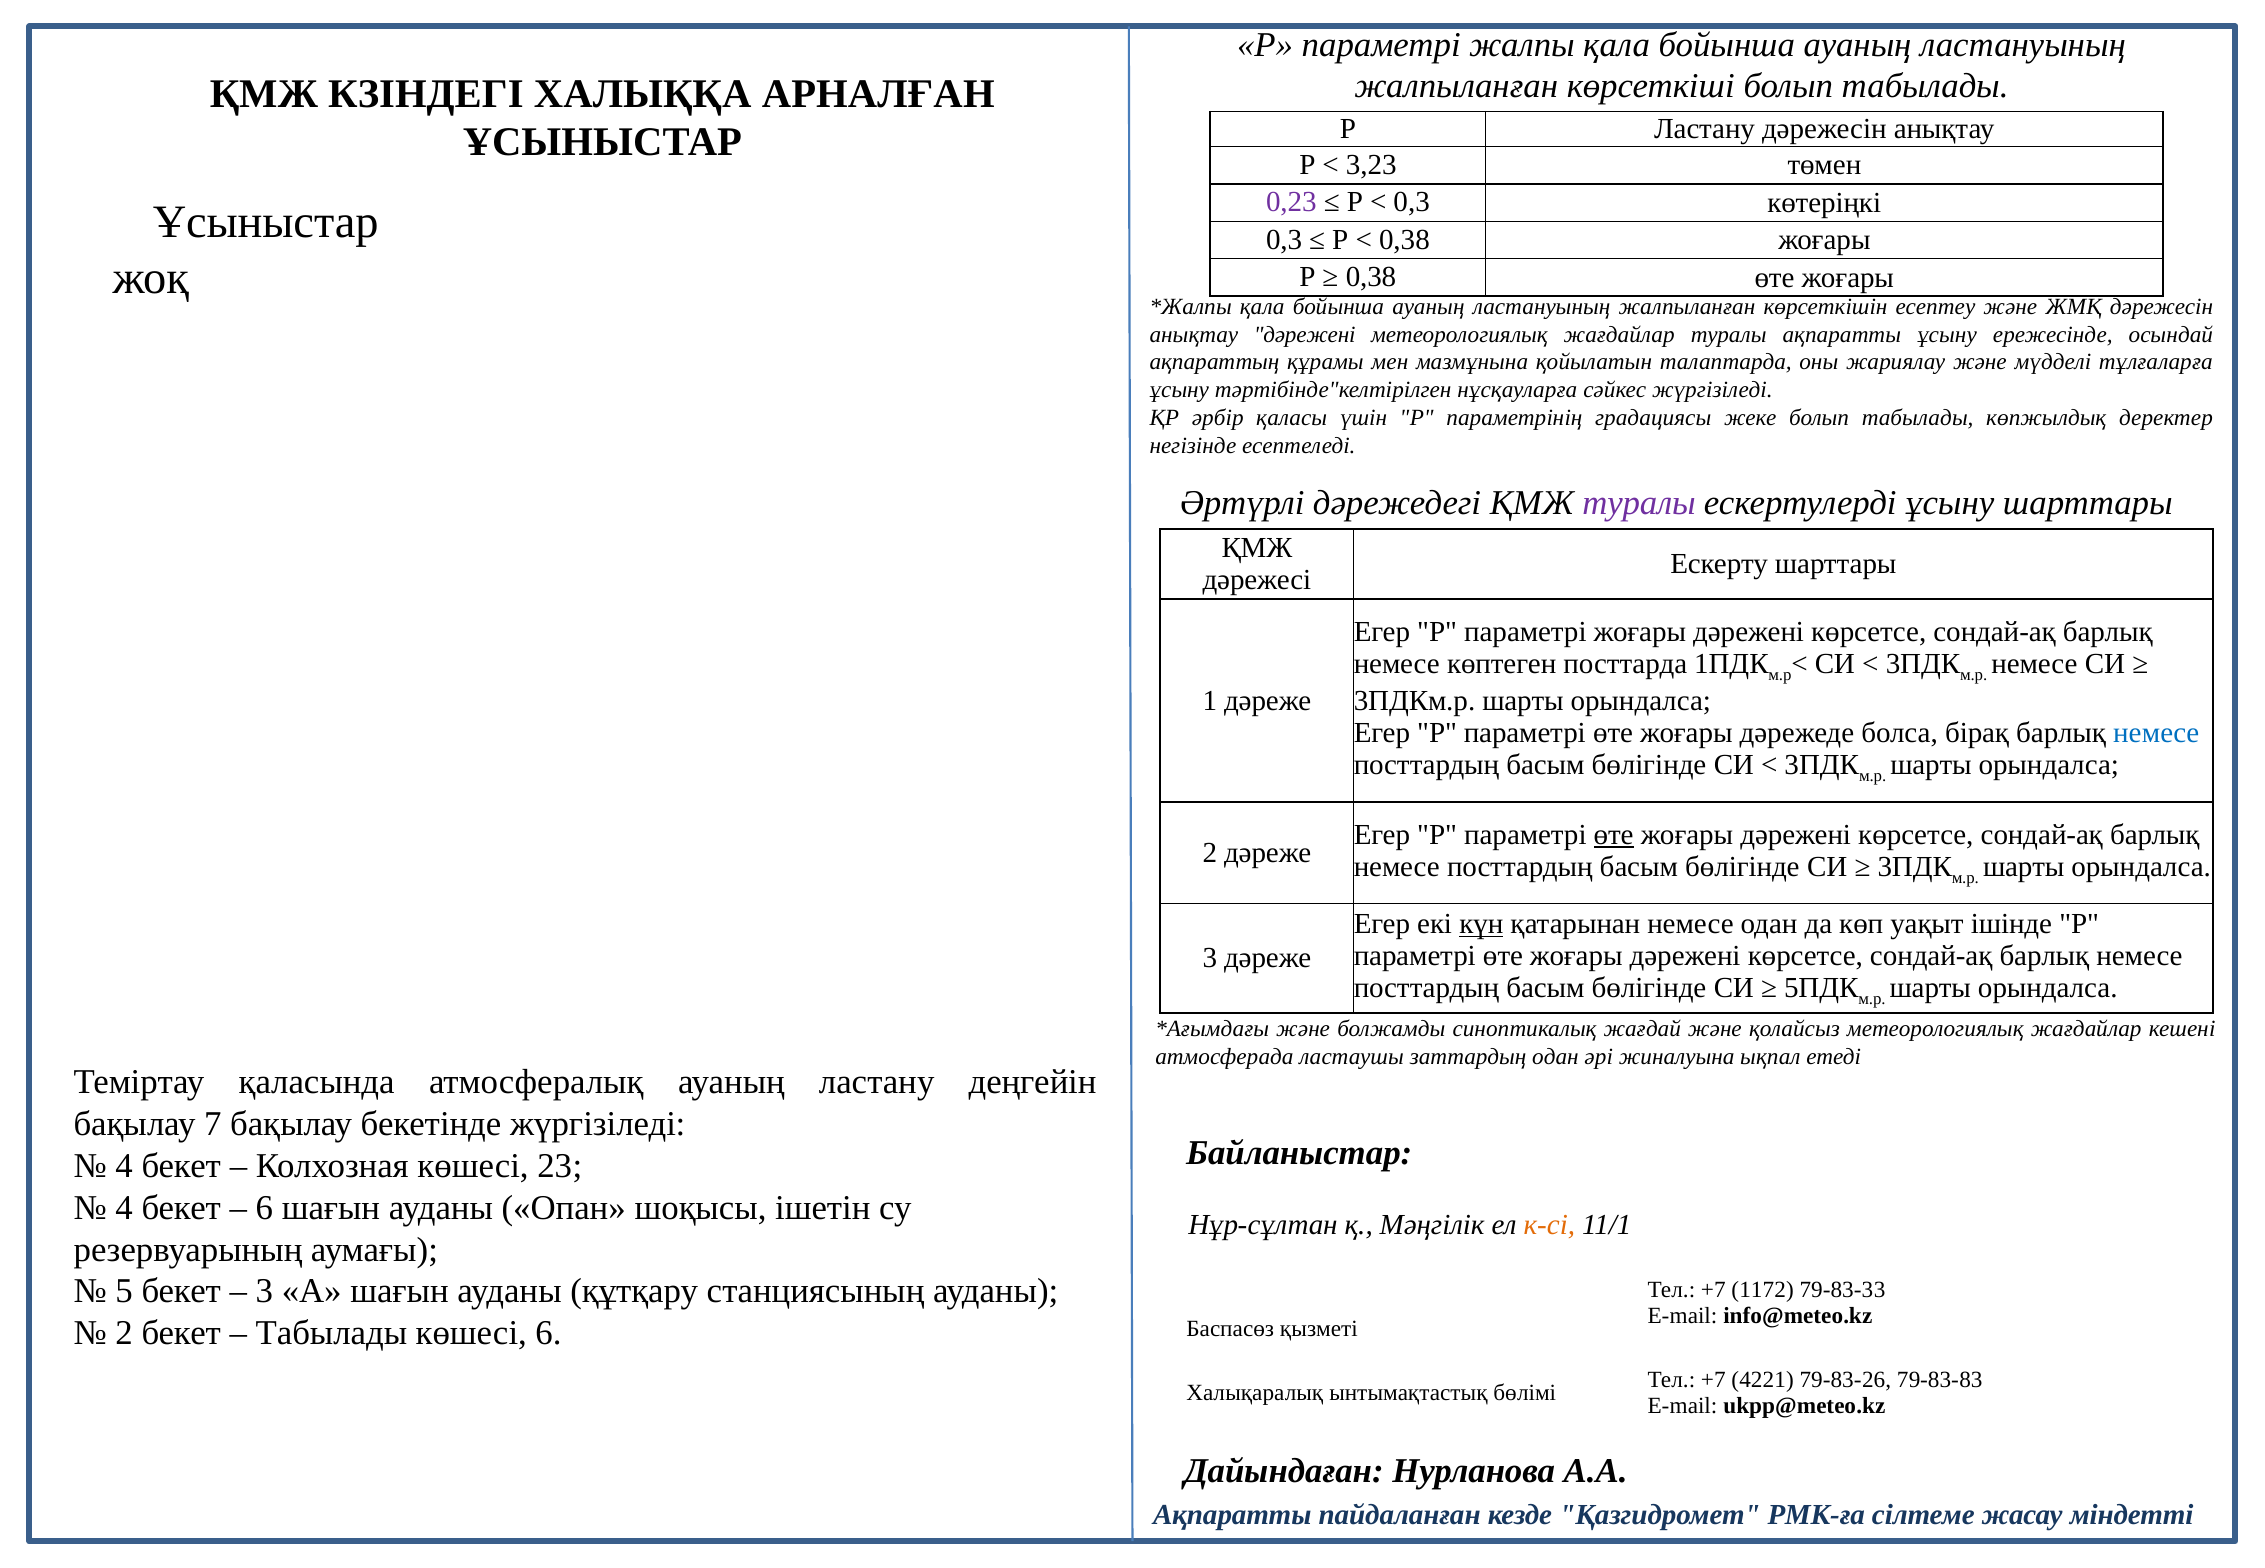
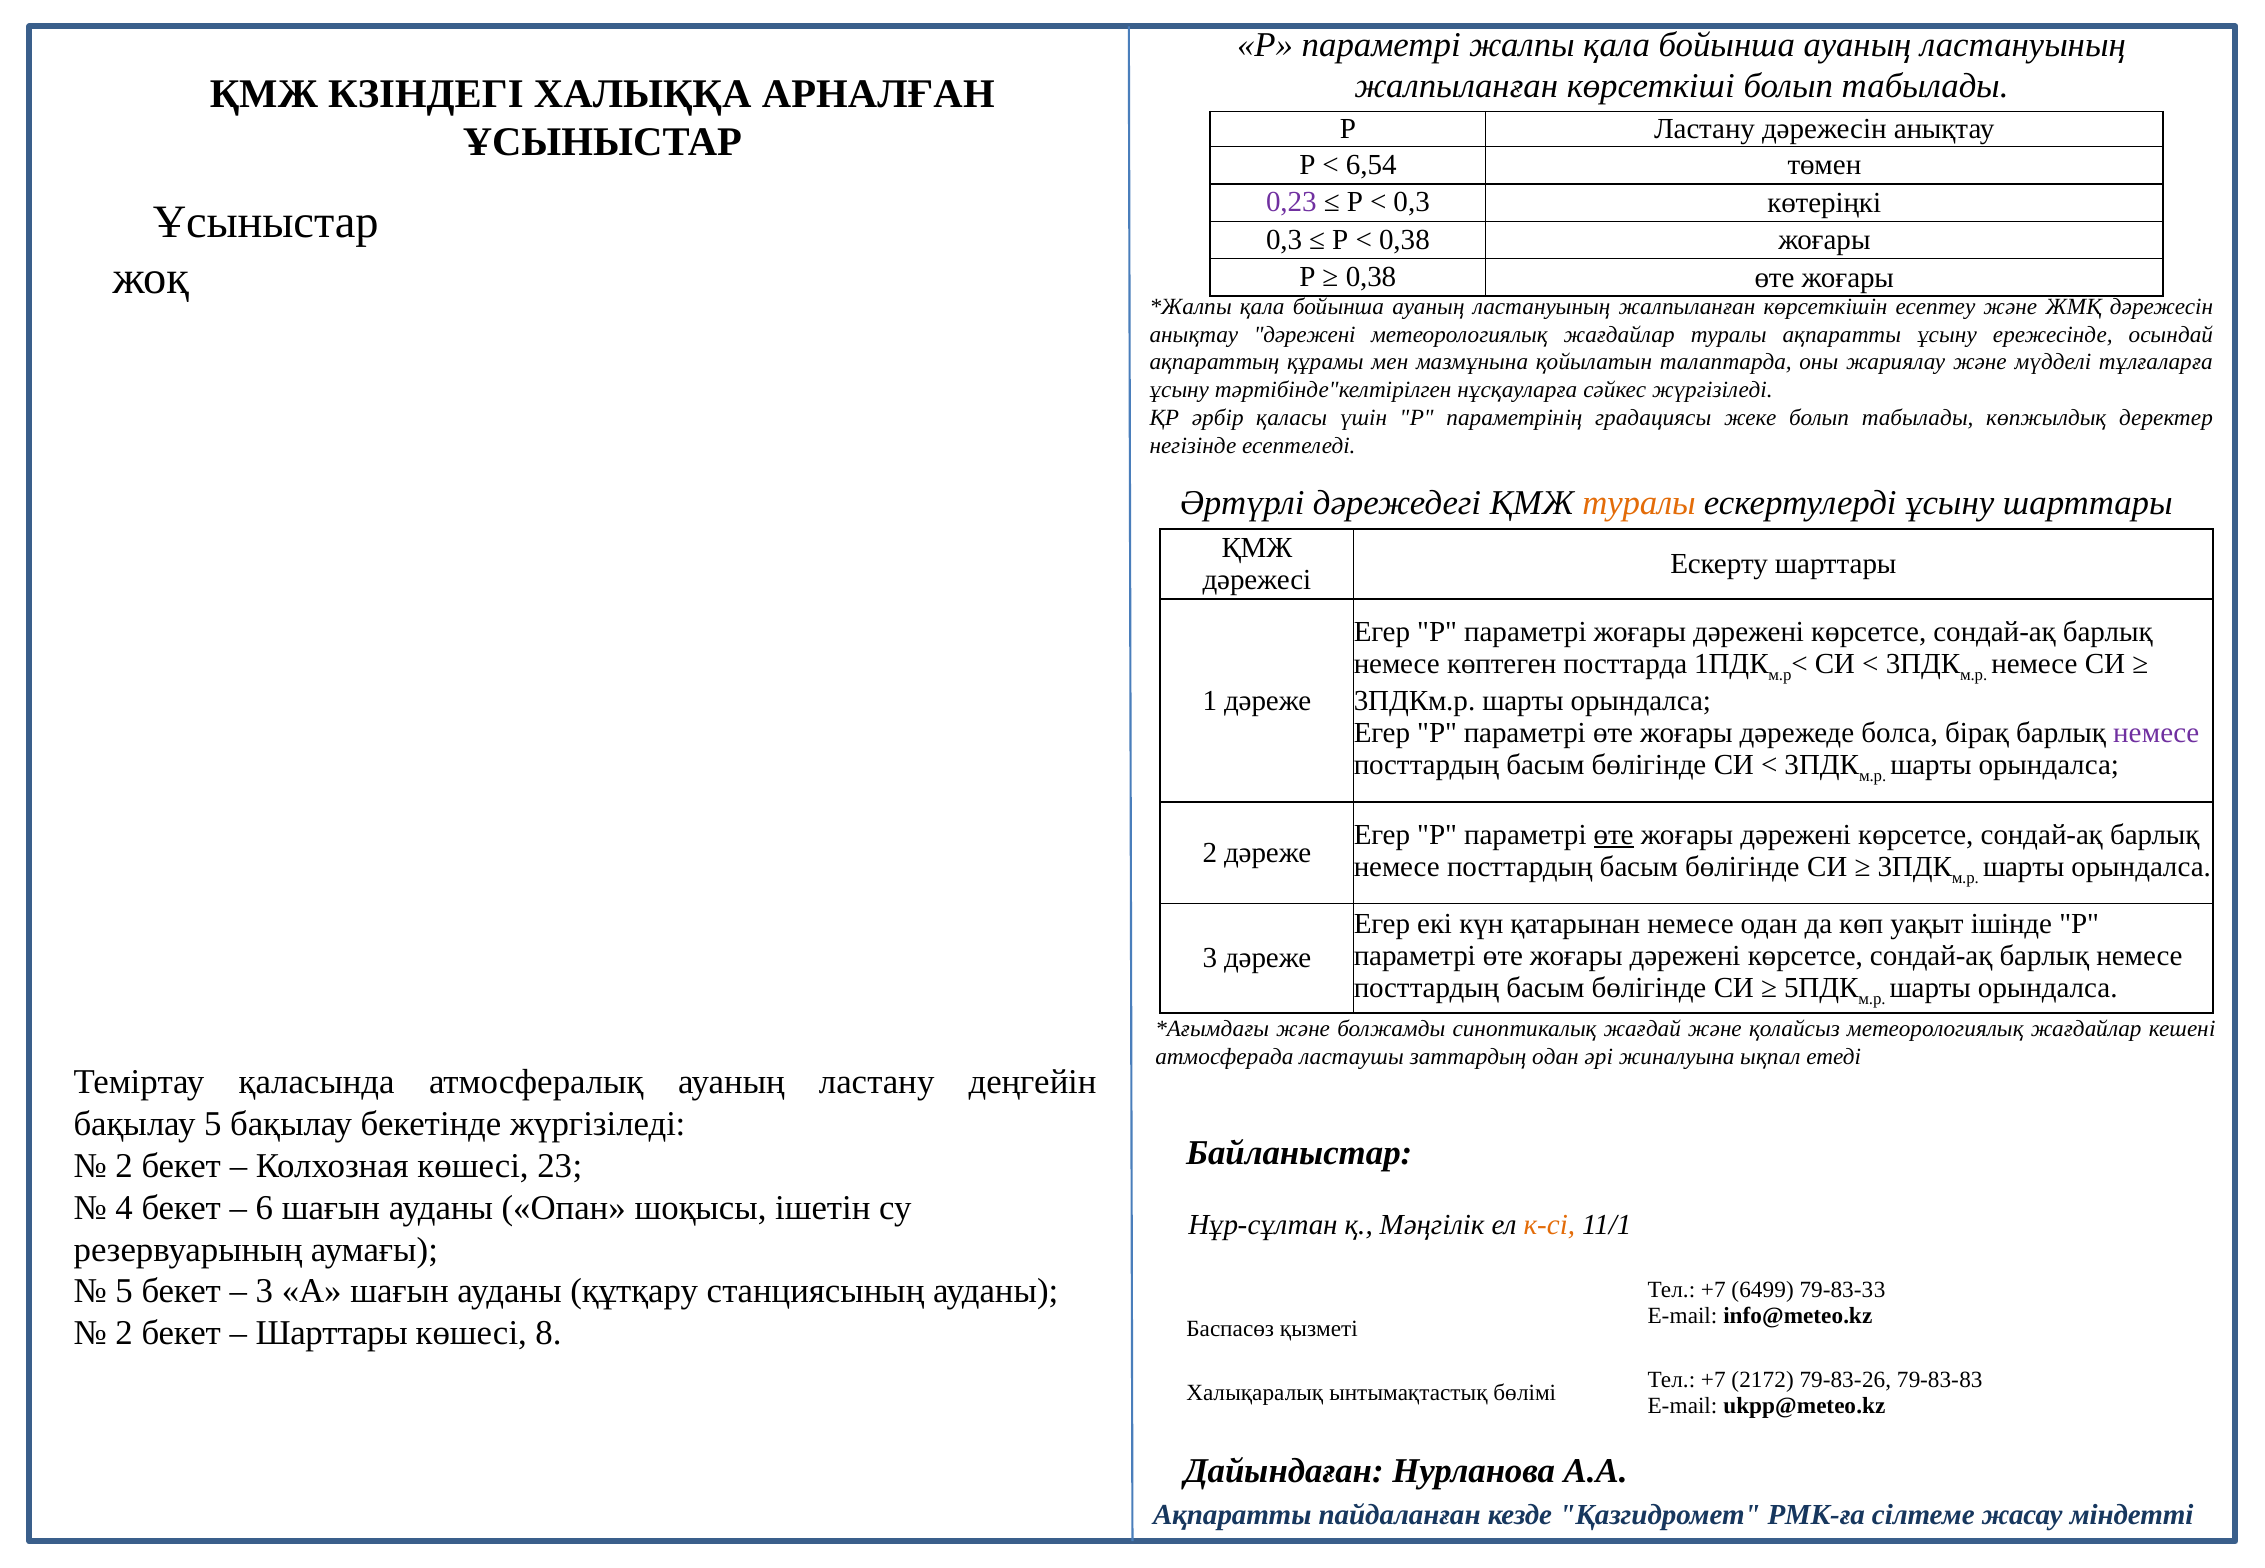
3,23: 3,23 -> 6,54
туралы at (1639, 503) colour: purple -> orange
немесе at (2156, 733) colour: blue -> purple
күн underline: present -> none
бақылау 7: 7 -> 5
4 at (124, 1166): 4 -> 2
1172: 1172 -> 6499
Табылады at (331, 1333): Табылады -> Шарттары
көшесі 6: 6 -> 8
4221: 4221 -> 2172
